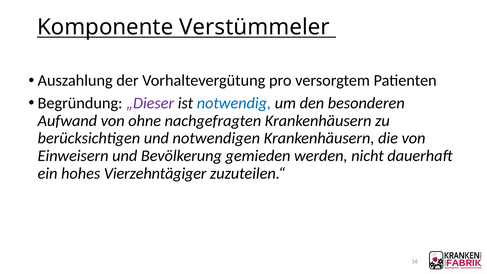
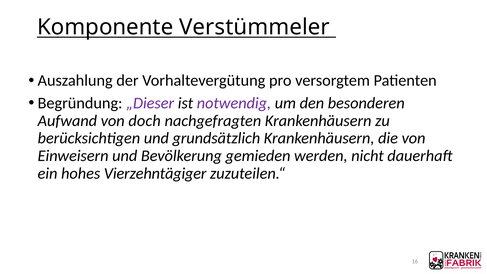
notwendig colour: blue -> purple
ohne: ohne -> doch
notwendigen: notwendigen -> grundsätzlich
